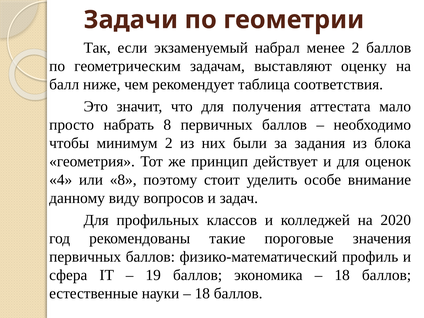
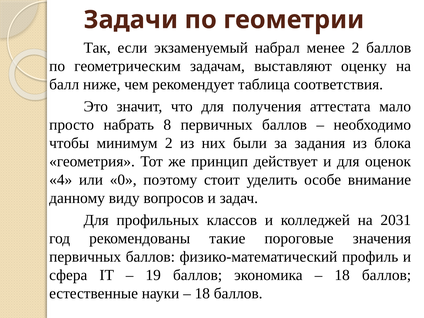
или 8: 8 -> 0
2020: 2020 -> 2031
